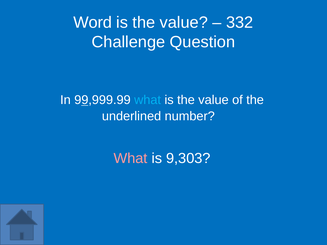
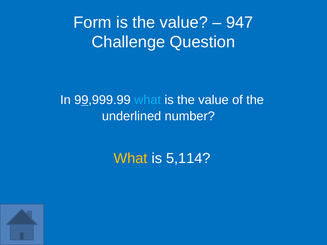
Word: Word -> Form
332: 332 -> 947
What at (131, 158) colour: pink -> yellow
9,303: 9,303 -> 5,114
